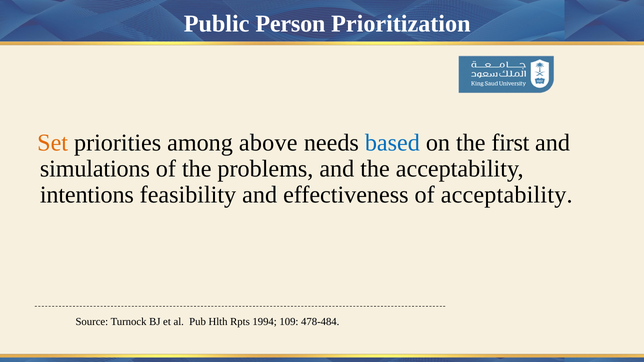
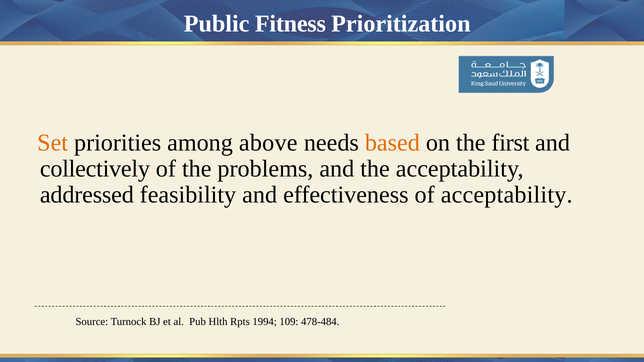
Person: Person -> Fitness
based colour: blue -> orange
simulations: simulations -> collectively
intentions: intentions -> addressed
